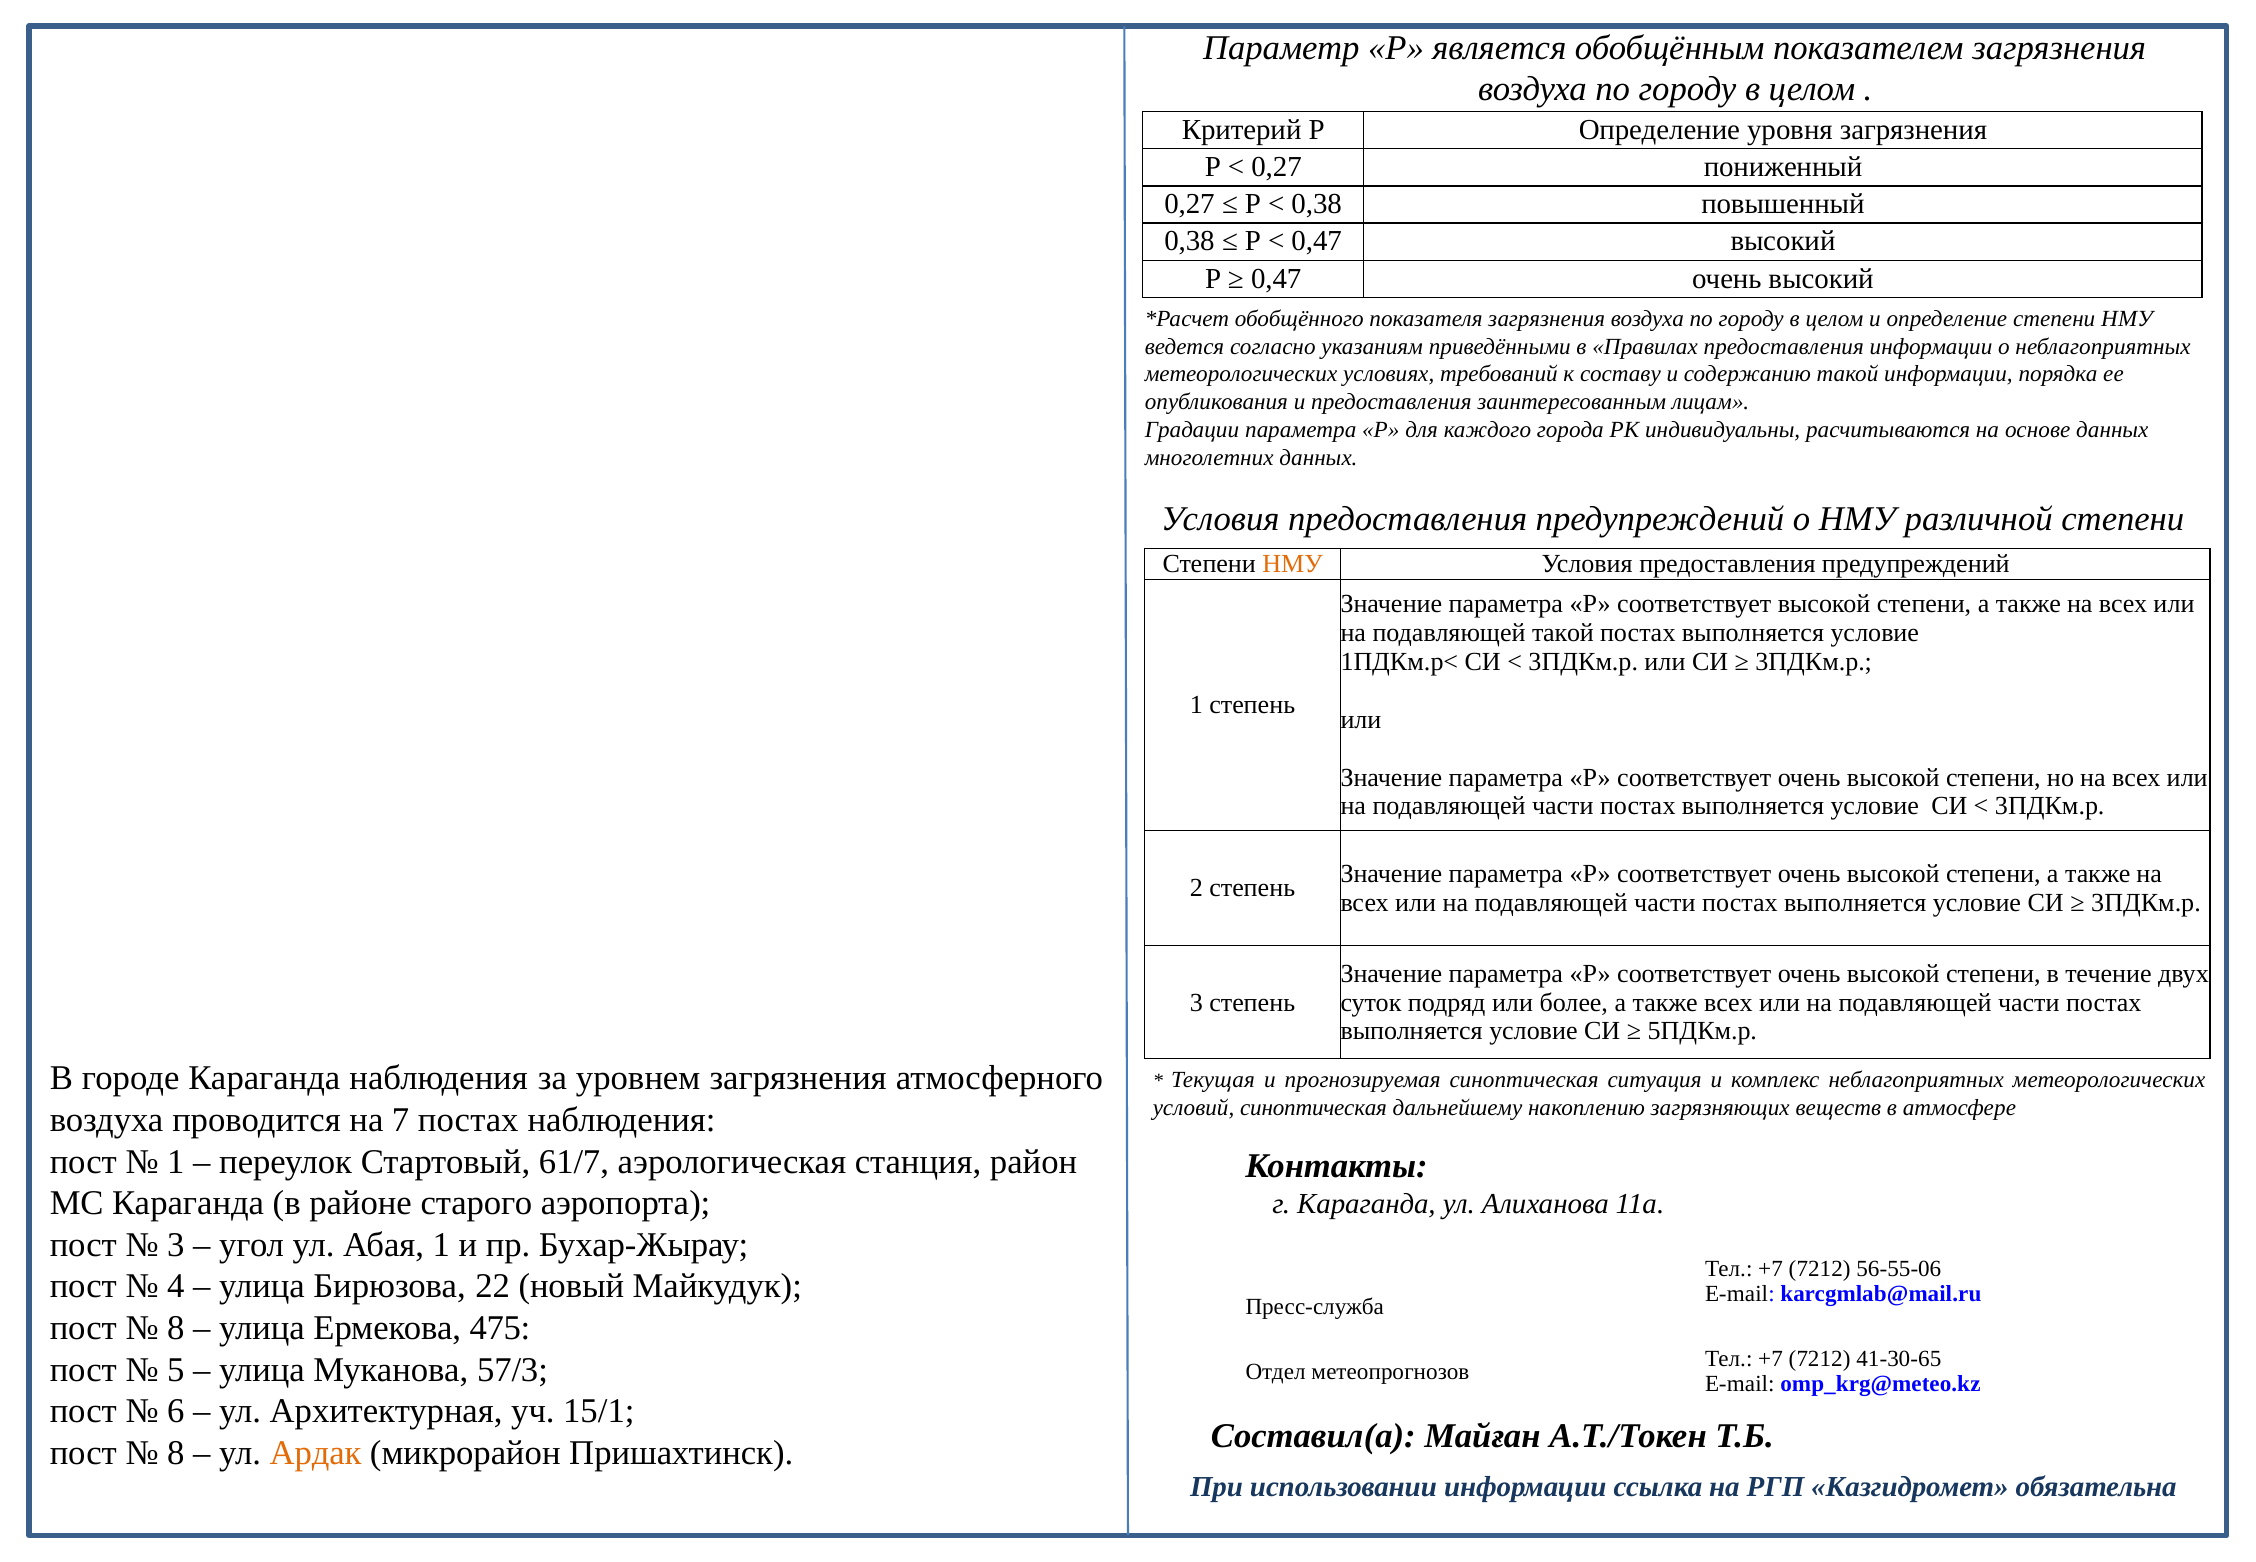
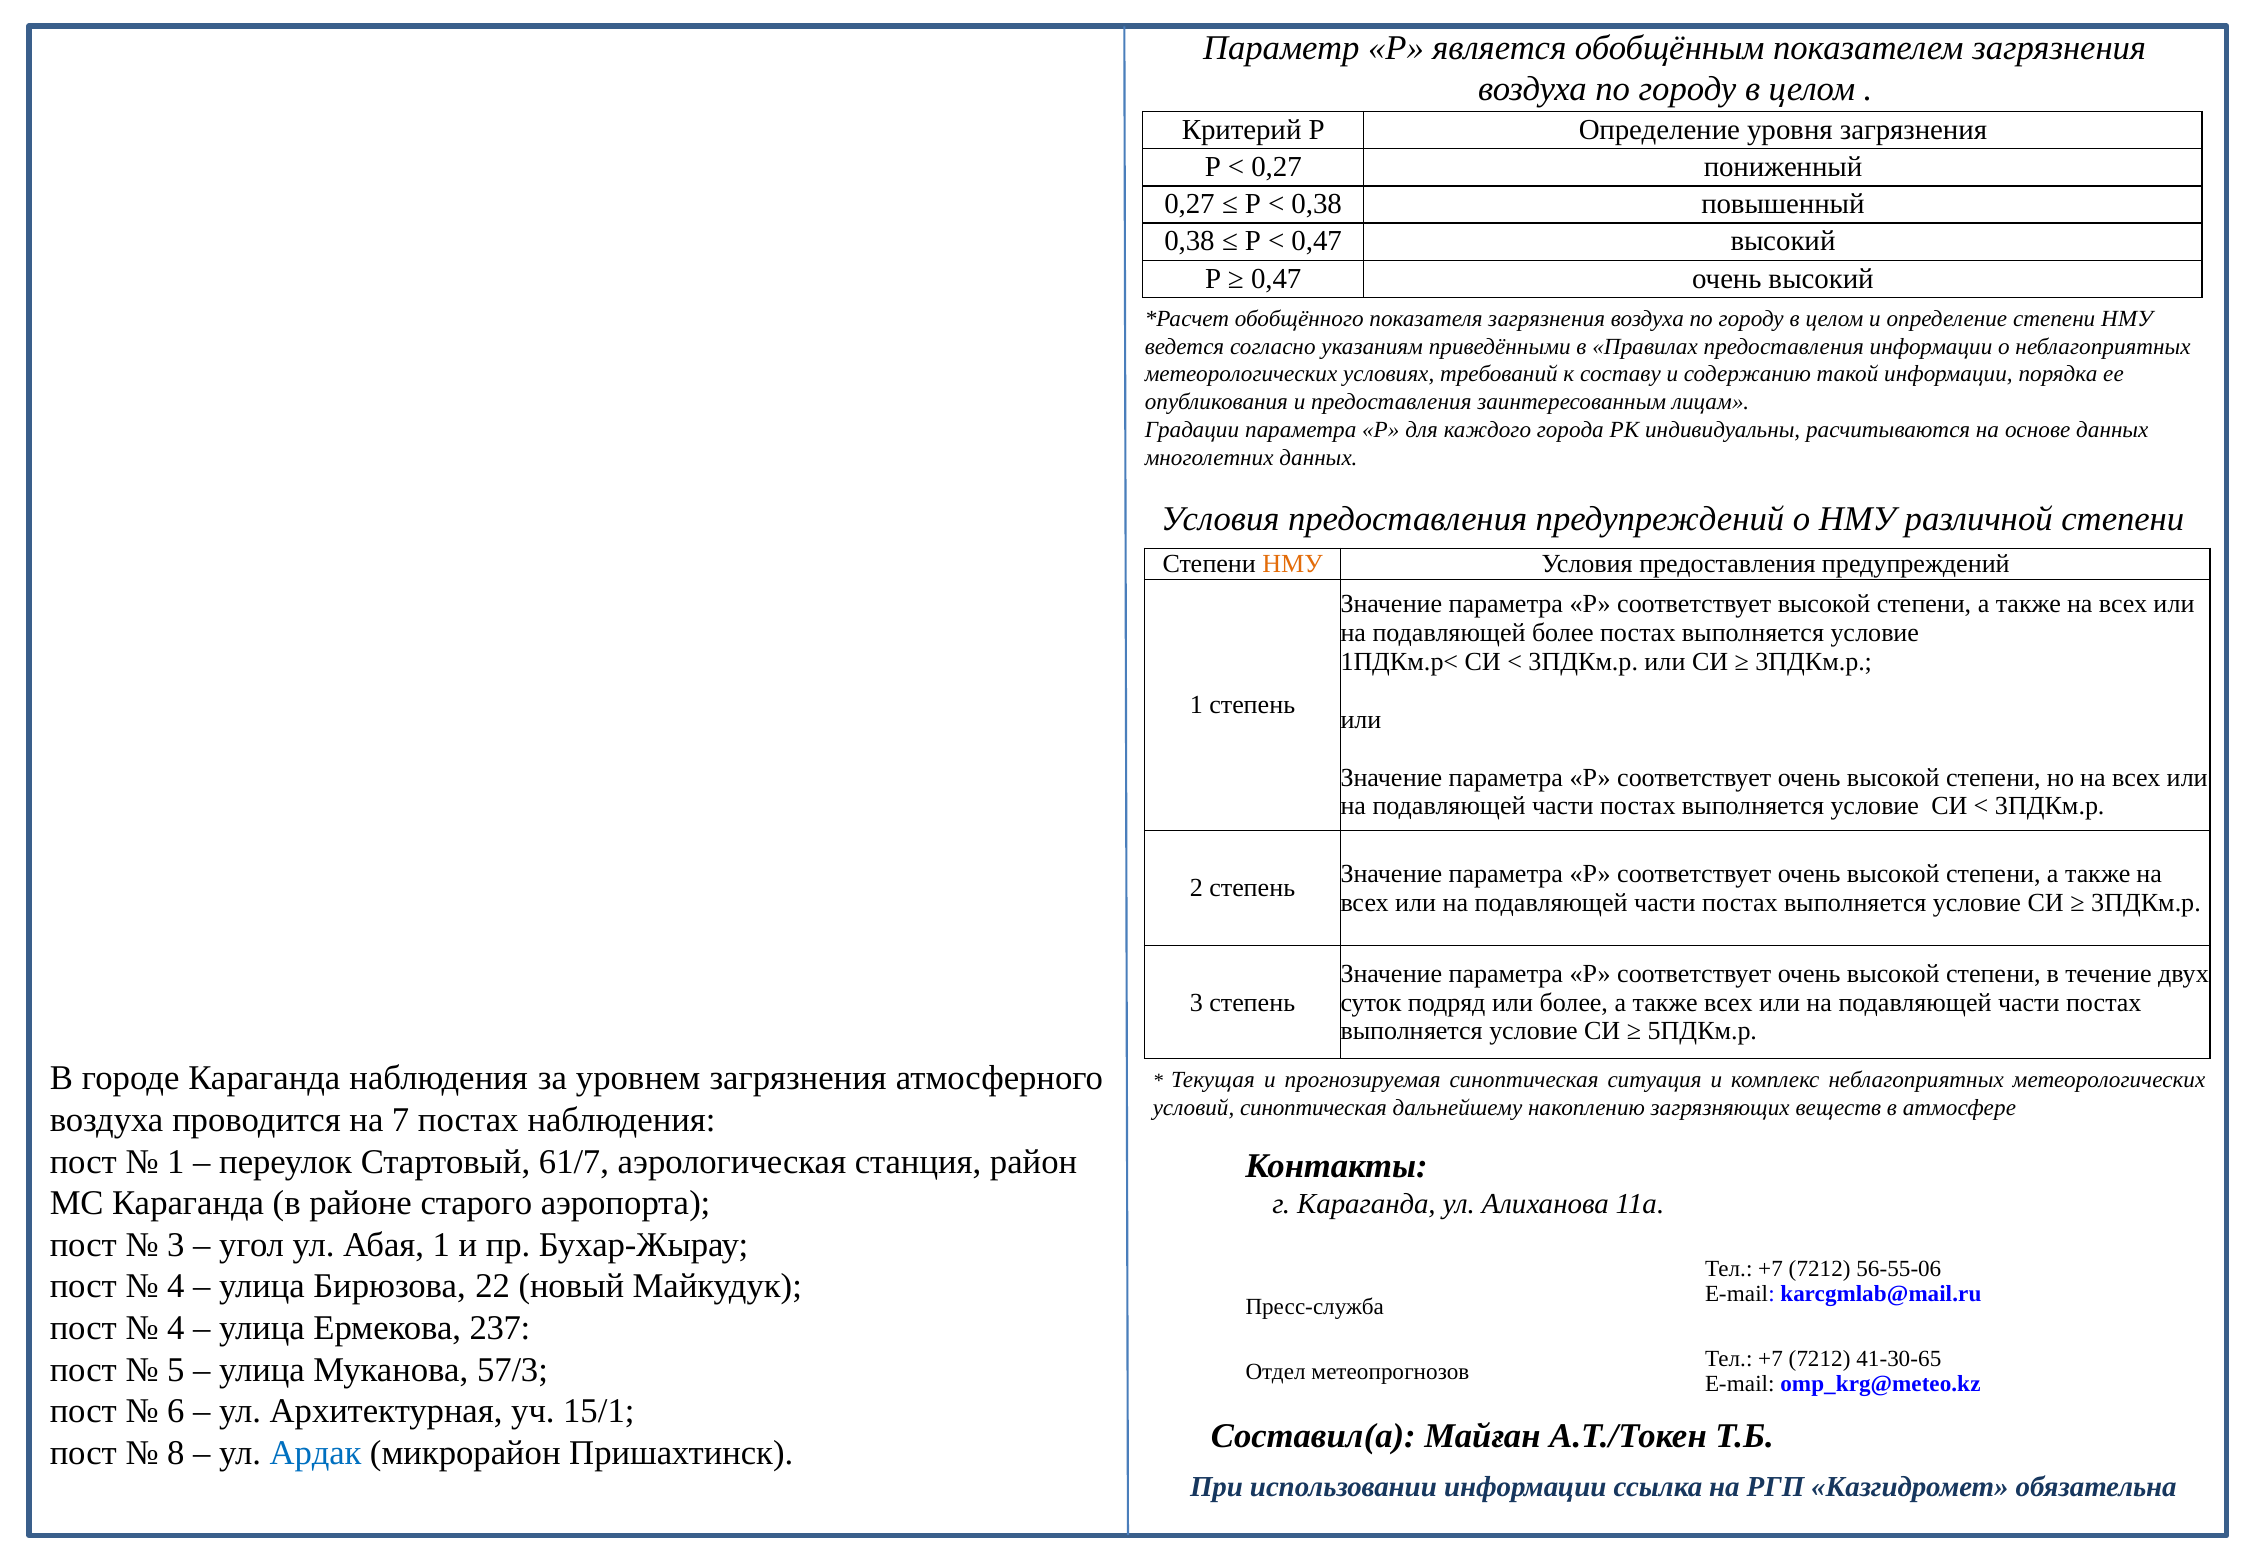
подавляющей такой: такой -> более
8 at (176, 1328): 8 -> 4
475: 475 -> 237
Ардак colour: orange -> blue
